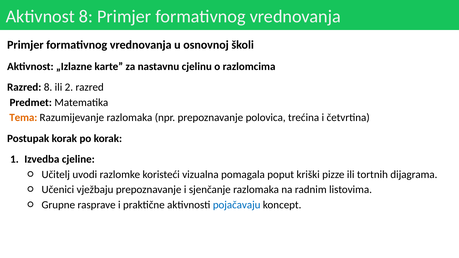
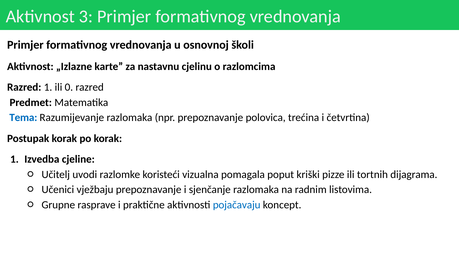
Aktivnost 8: 8 -> 3
Razred 8: 8 -> 1
2: 2 -> 0
Tema colour: orange -> blue
